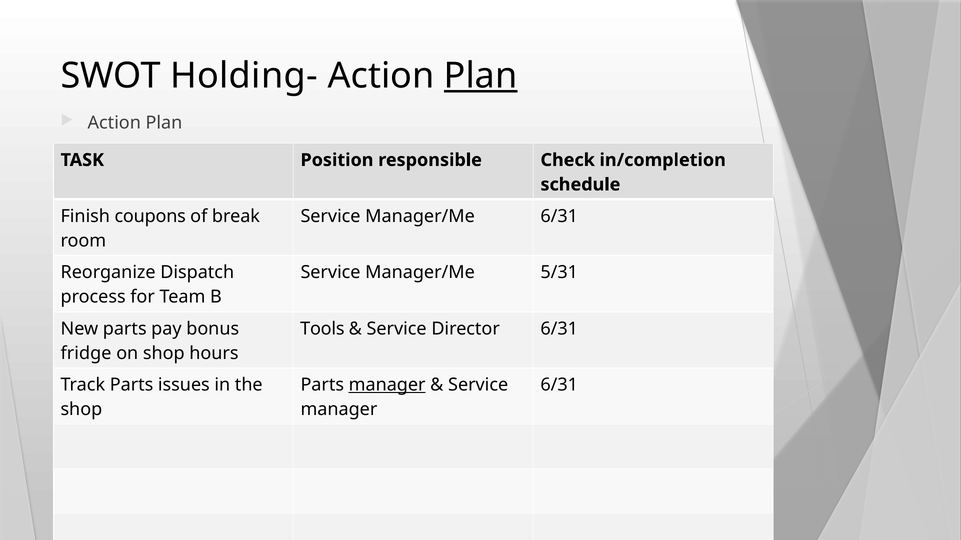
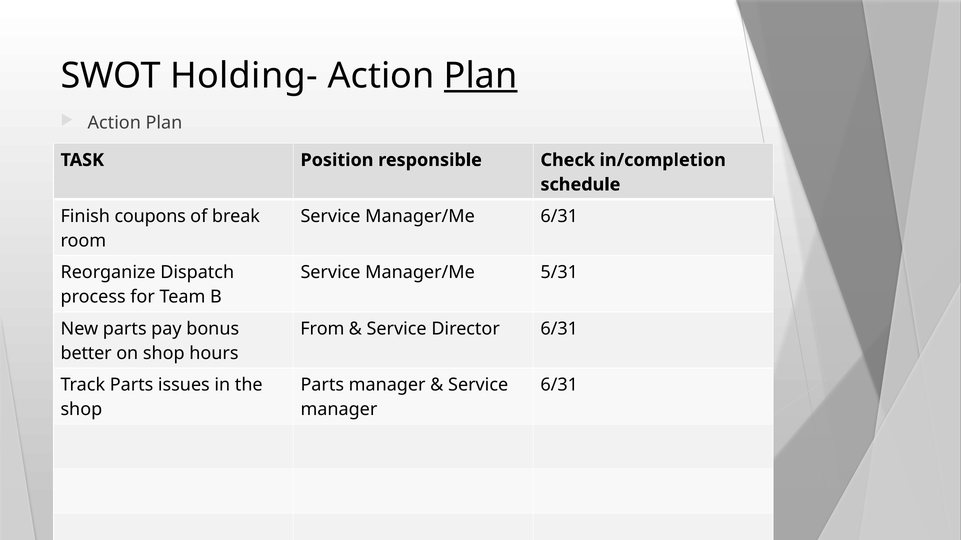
Tools: Tools -> From
fridge: fridge -> better
manager at (387, 385) underline: present -> none
